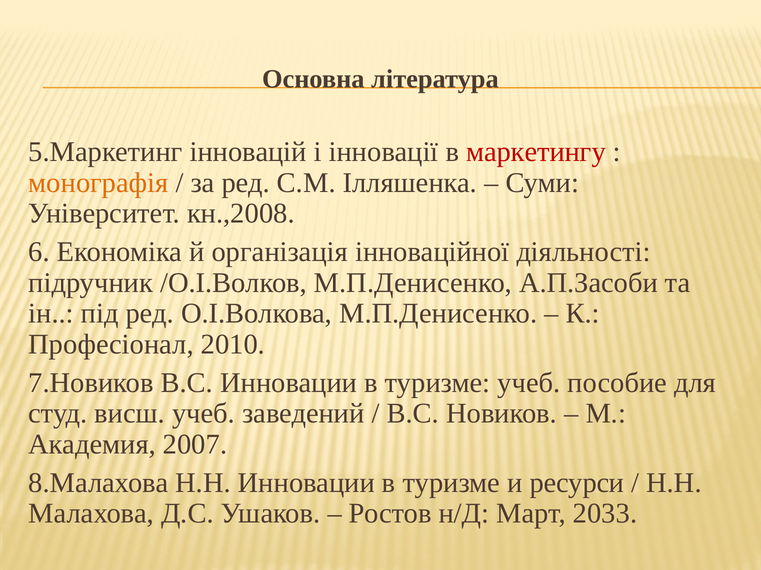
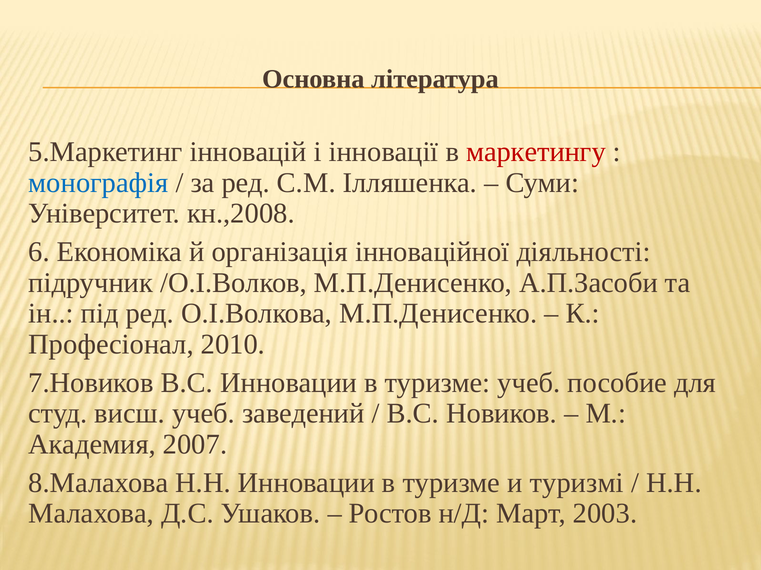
монографія colour: orange -> blue
ресурси: ресурси -> туризмі
2033: 2033 -> 2003
